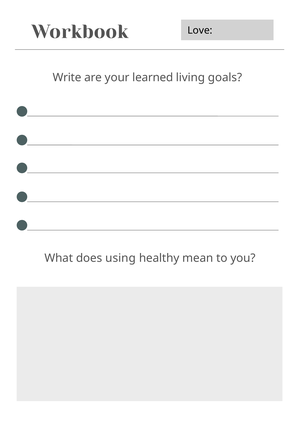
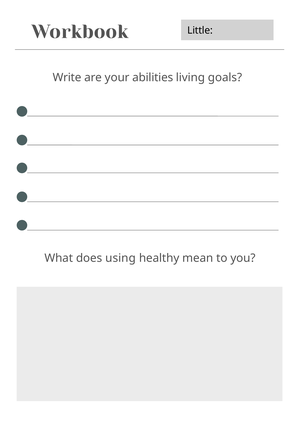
Love: Love -> Little
learned: learned -> abilities
